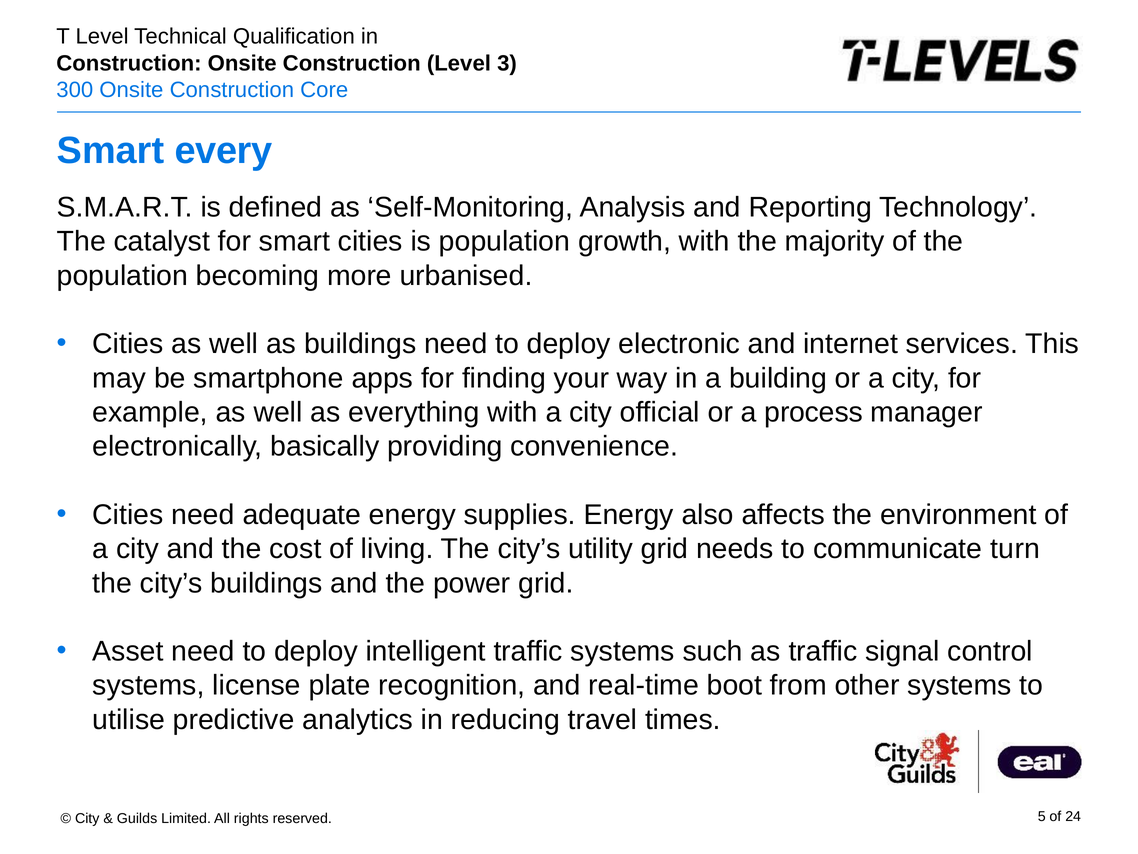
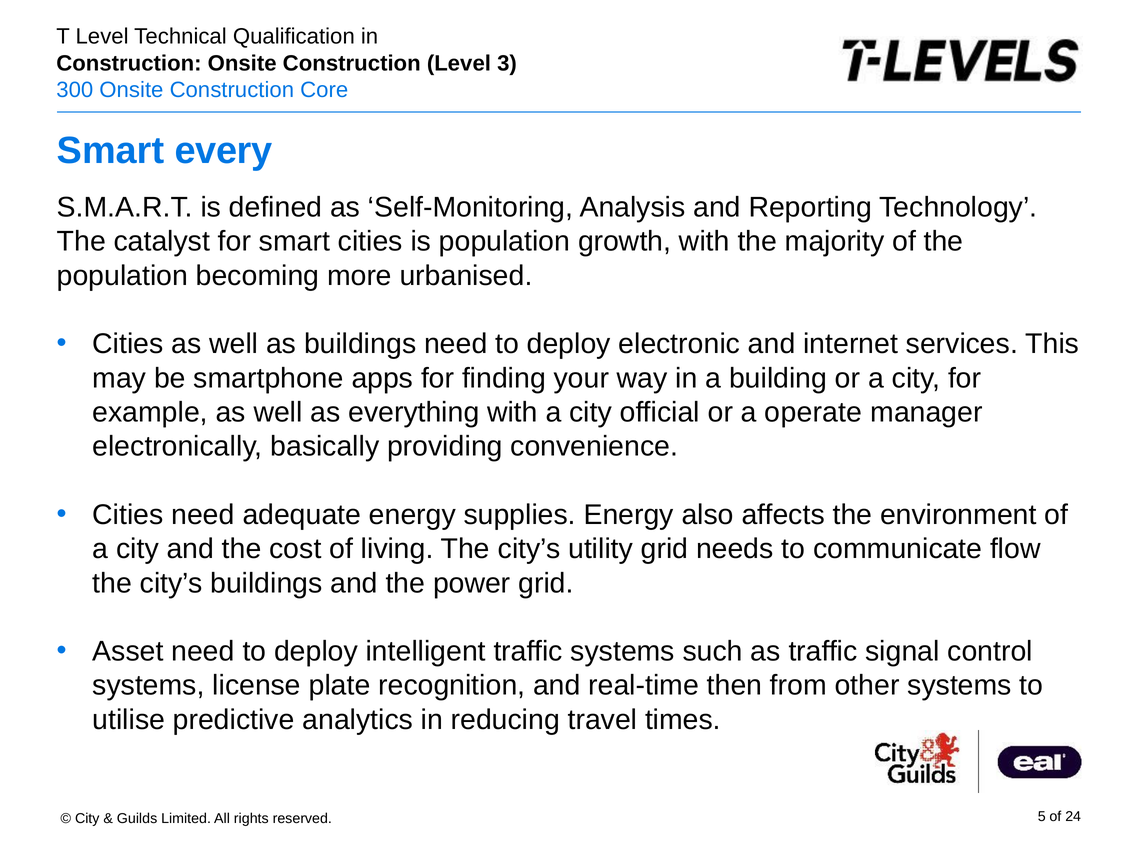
process: process -> operate
turn: turn -> flow
boot: boot -> then
